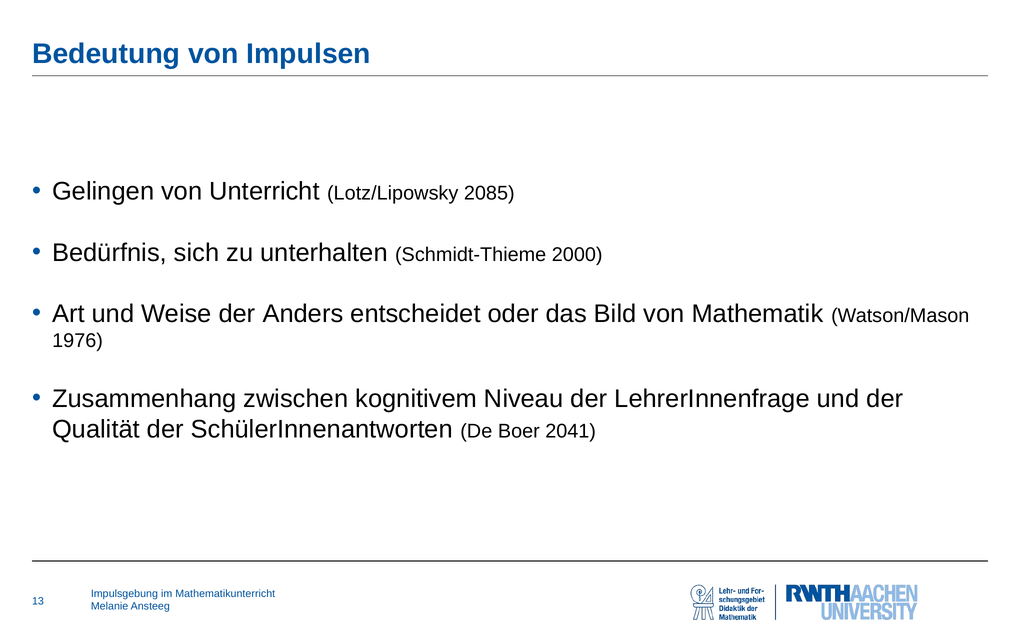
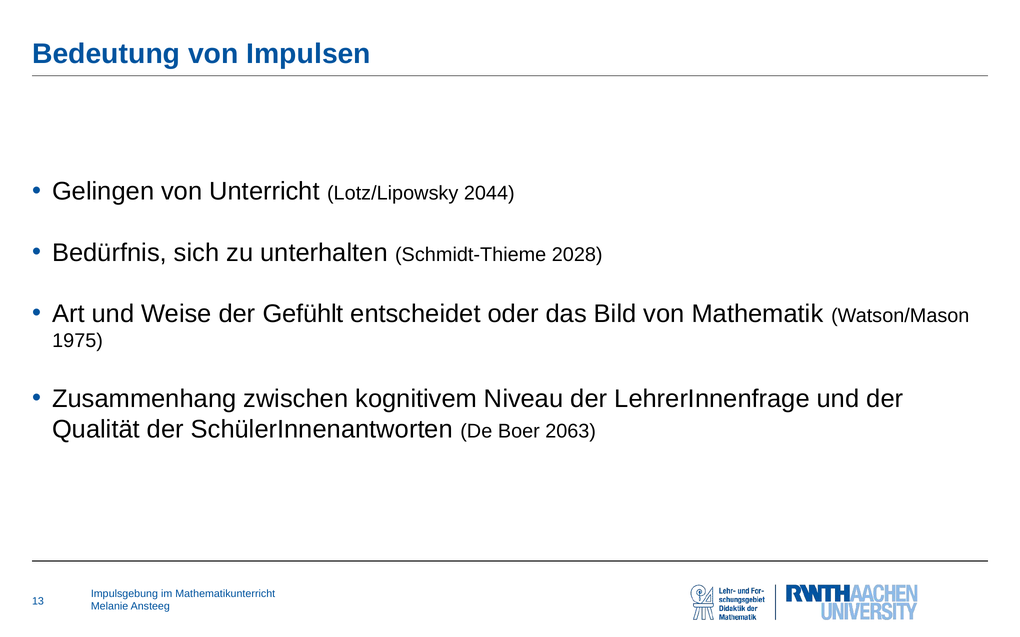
2085: 2085 -> 2044
2000: 2000 -> 2028
Anders: Anders -> Gefühlt
1976: 1976 -> 1975
2041: 2041 -> 2063
